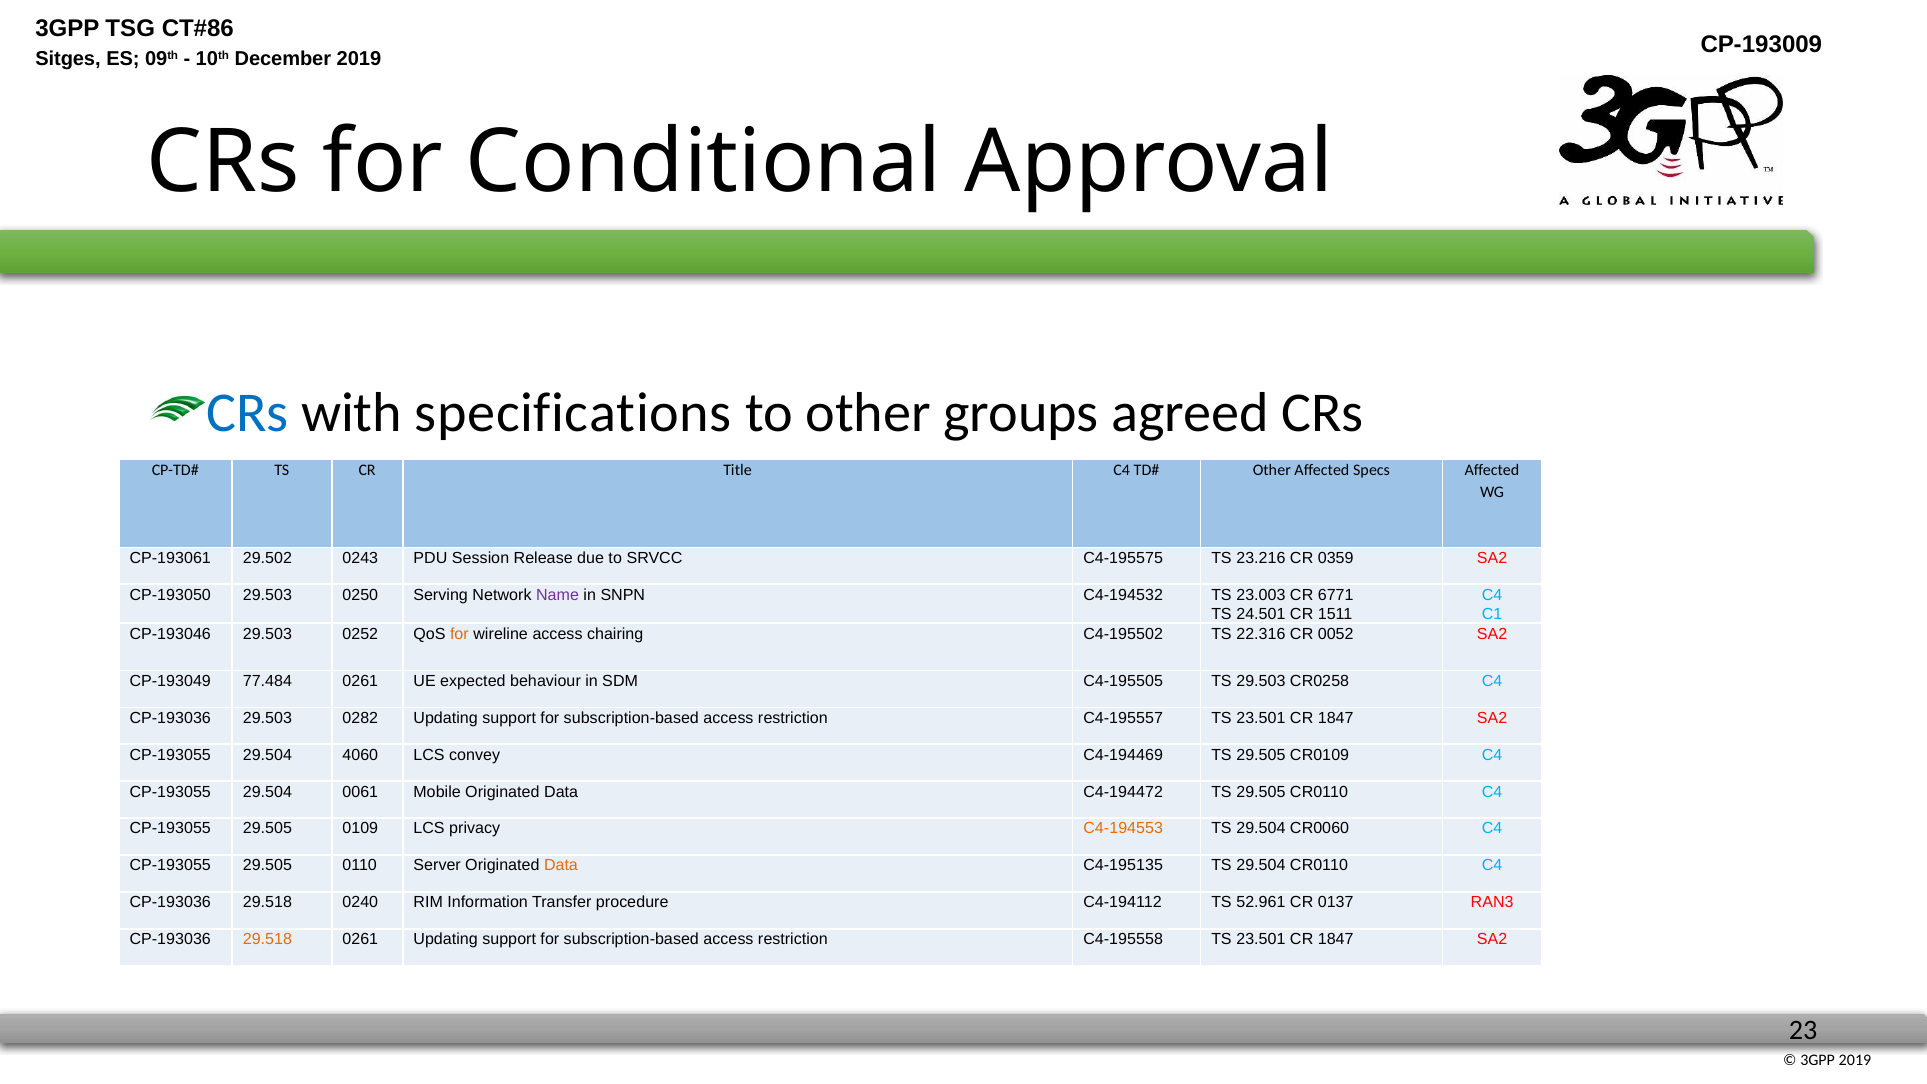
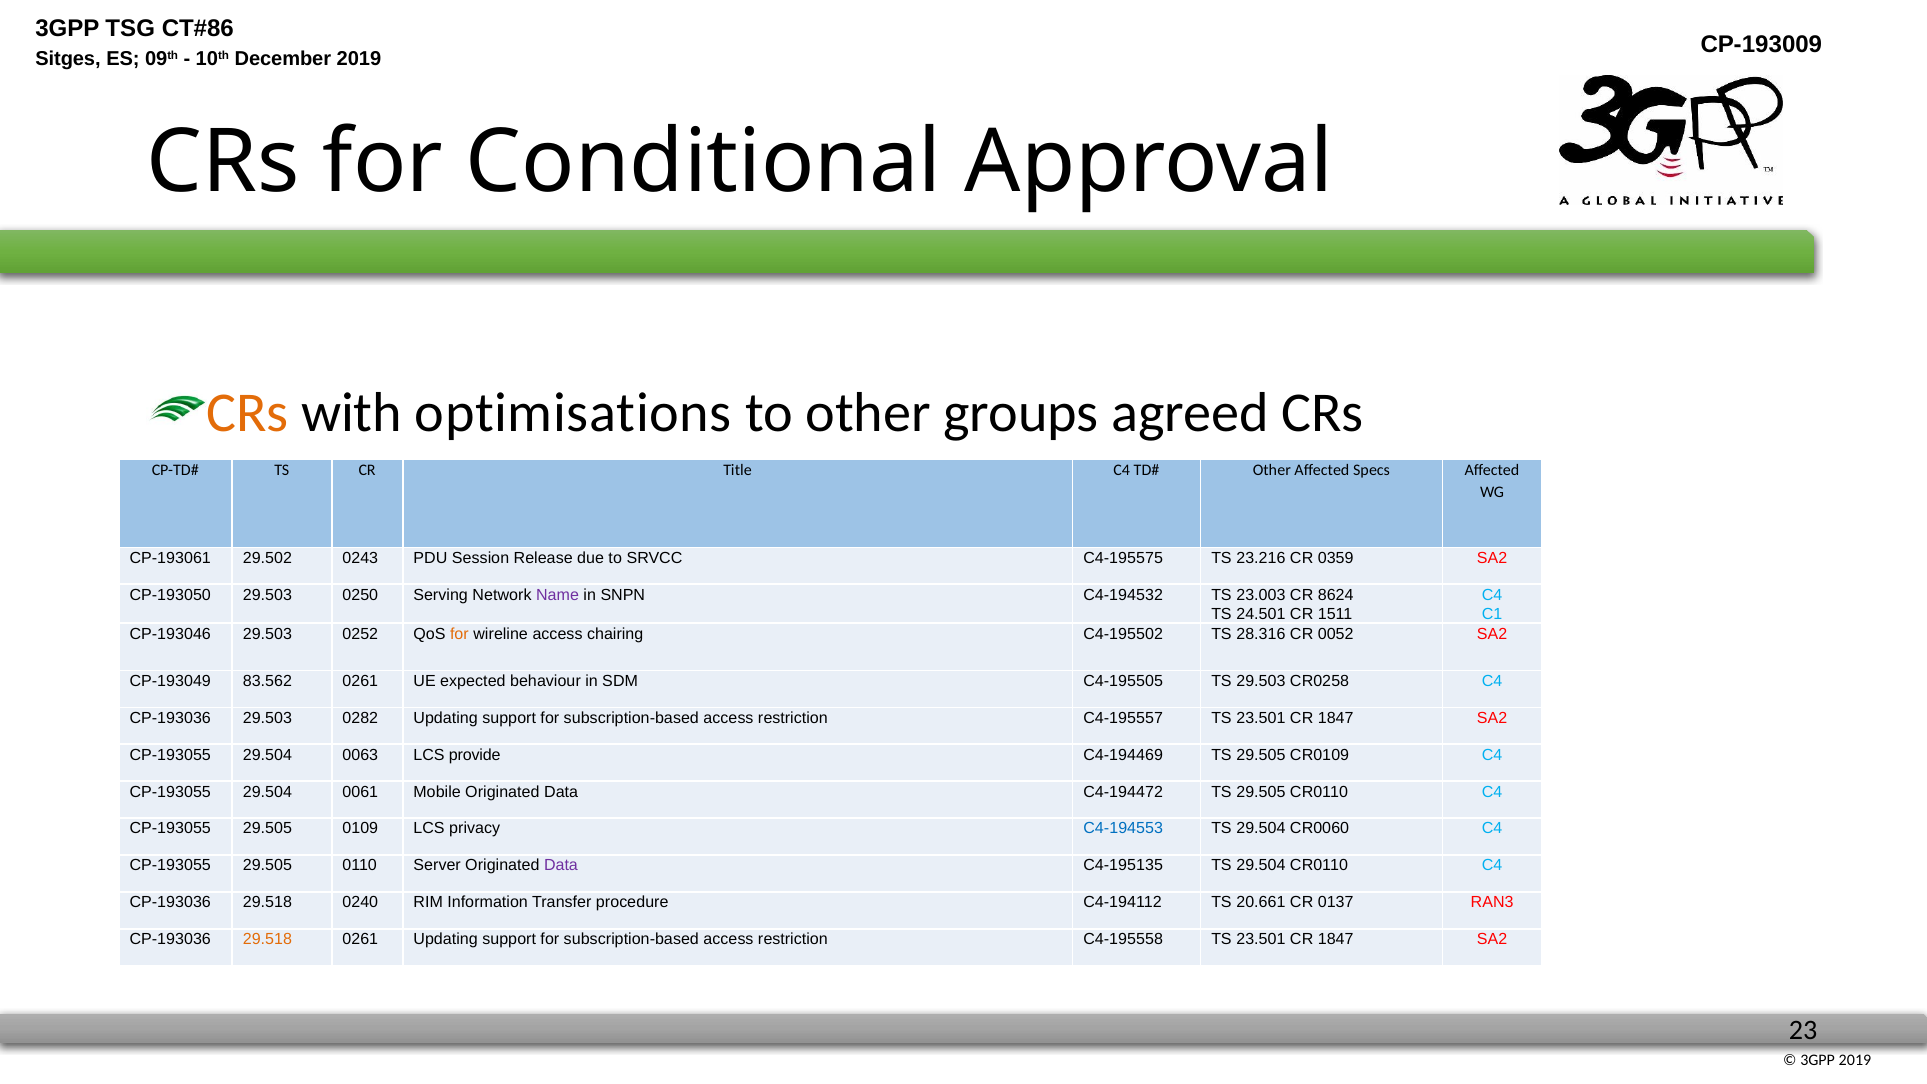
CRs at (247, 413) colour: blue -> orange
specifications: specifications -> optimisations
6771: 6771 -> 8624
22.316: 22.316 -> 28.316
77.484: 77.484 -> 83.562
4060: 4060 -> 0063
convey: convey -> provide
C4-194553 colour: orange -> blue
Data at (561, 865) colour: orange -> purple
52.961: 52.961 -> 20.661
